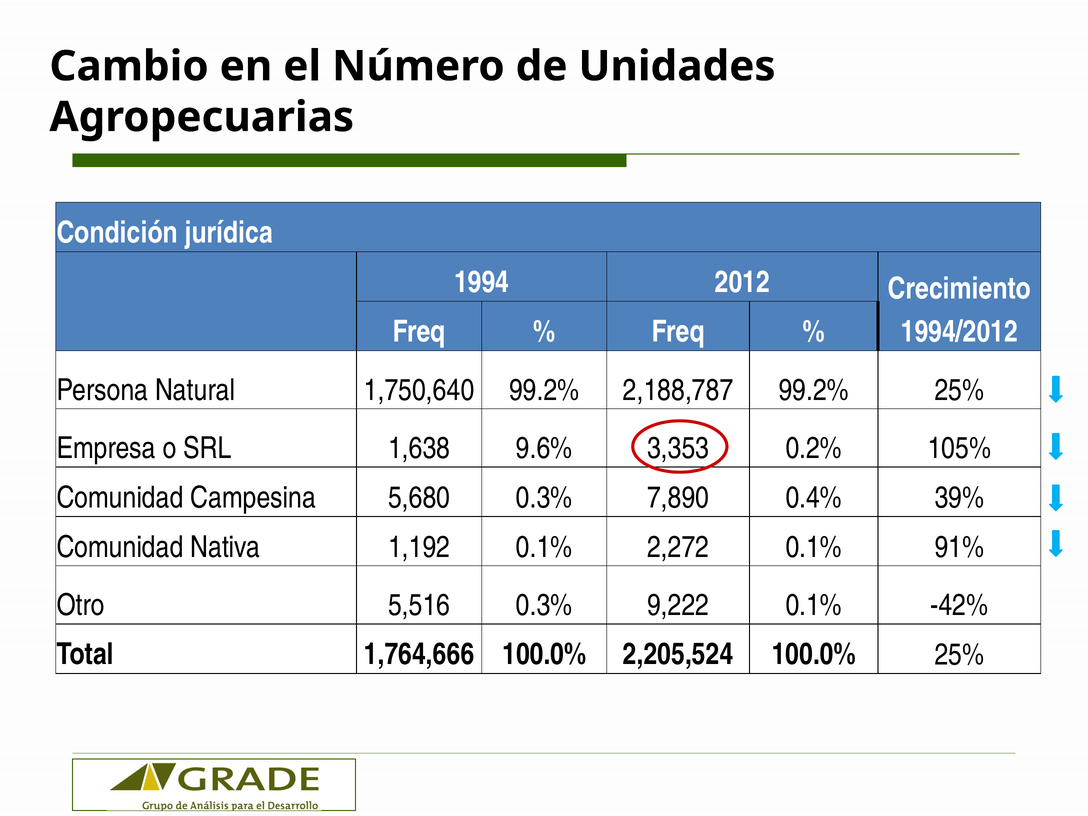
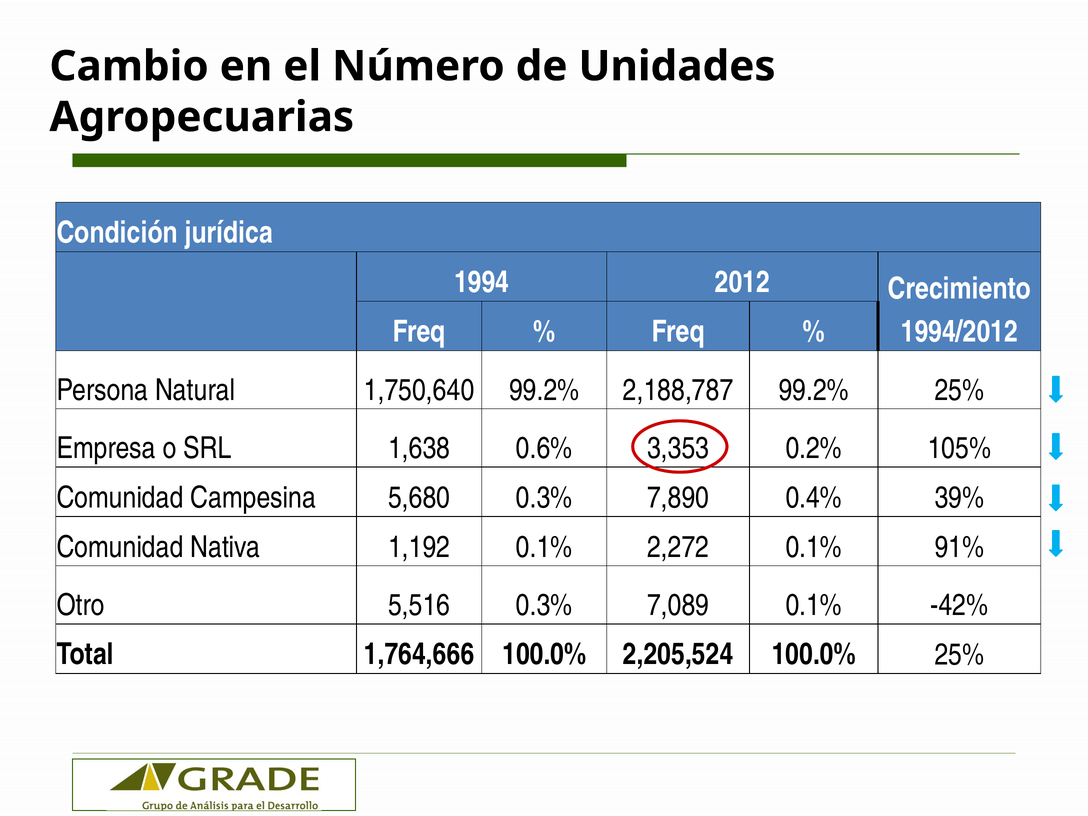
9.6%: 9.6% -> 0.6%
9,222: 9,222 -> 7,089
